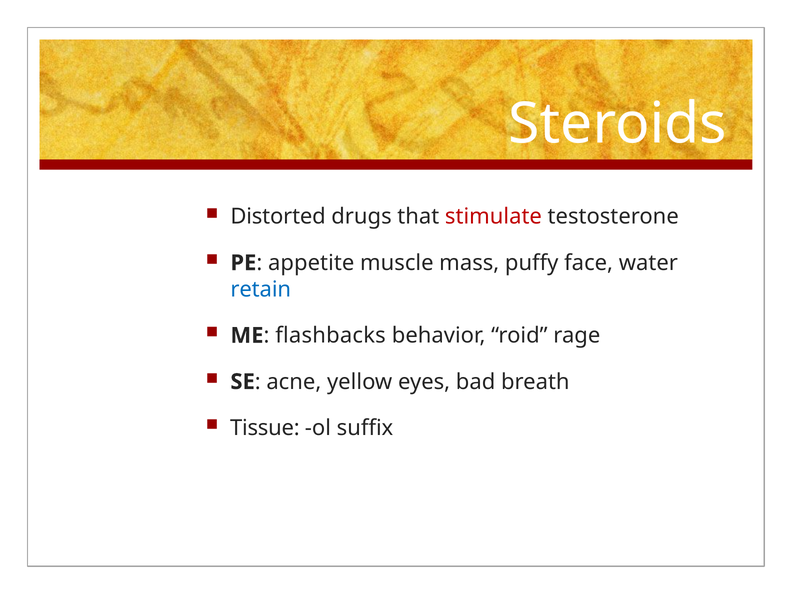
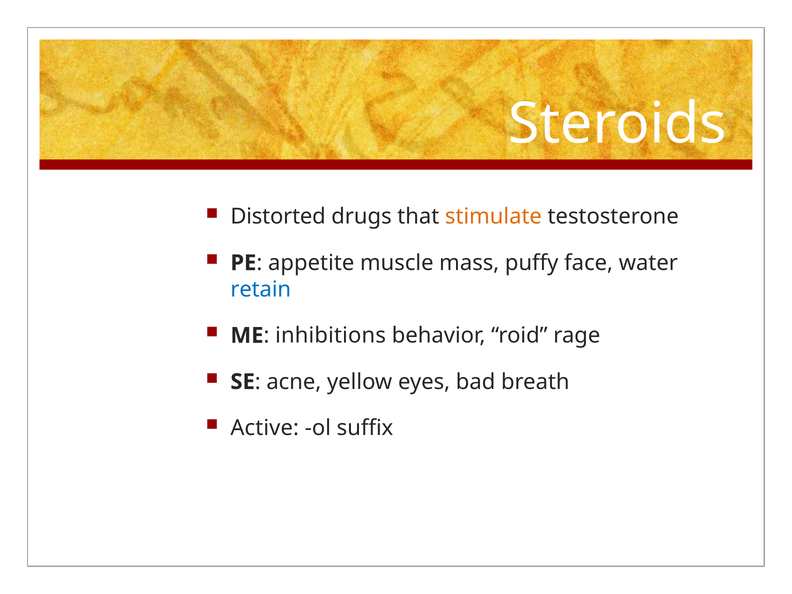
stimulate colour: red -> orange
flashbacks: flashbacks -> inhibitions
Tissue: Tissue -> Active
